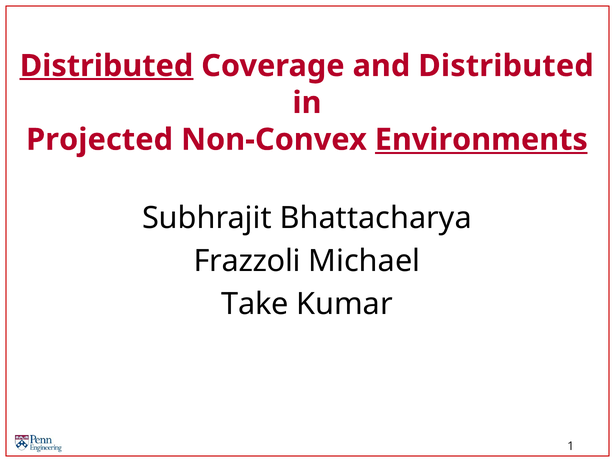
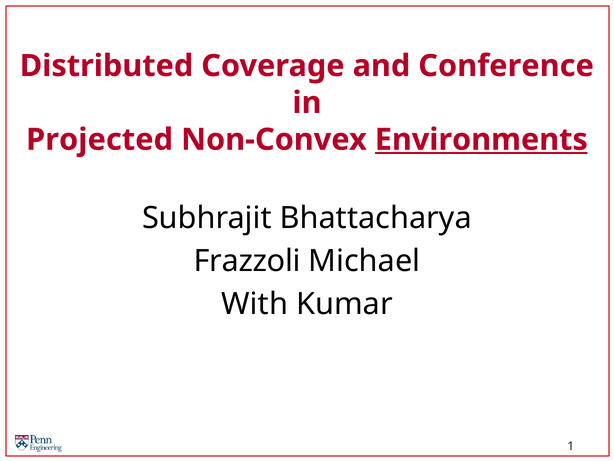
Distributed at (107, 66) underline: present -> none
and Distributed: Distributed -> Conference
Take: Take -> With
